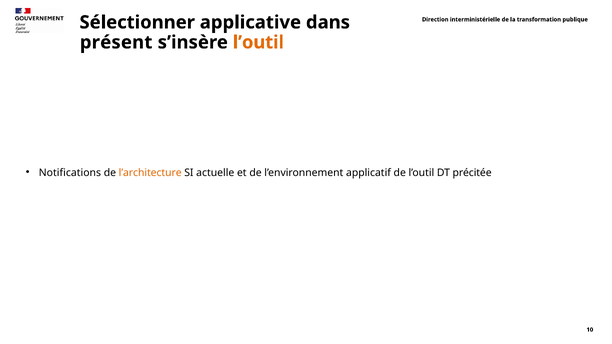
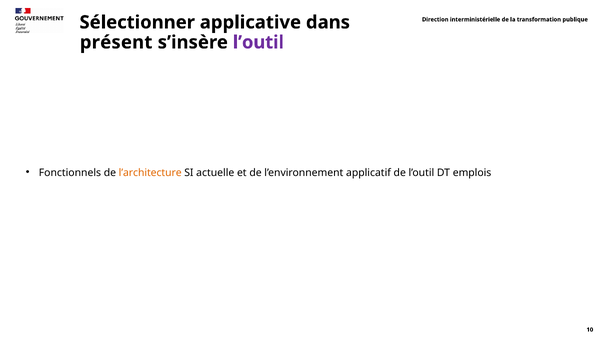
l’outil at (258, 42) colour: orange -> purple
Notifications: Notifications -> Fonctionnels
précitée: précitée -> emplois
